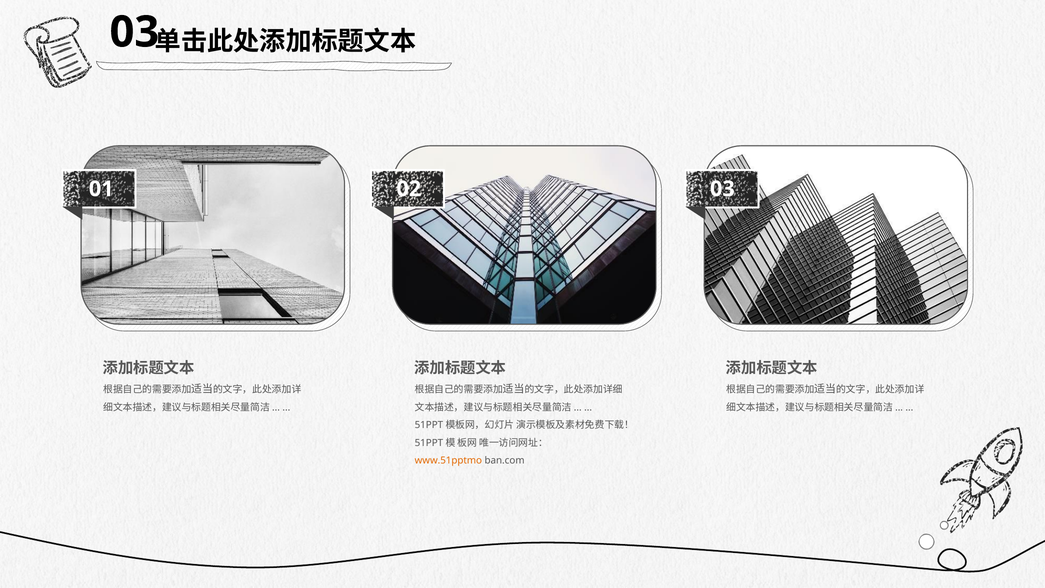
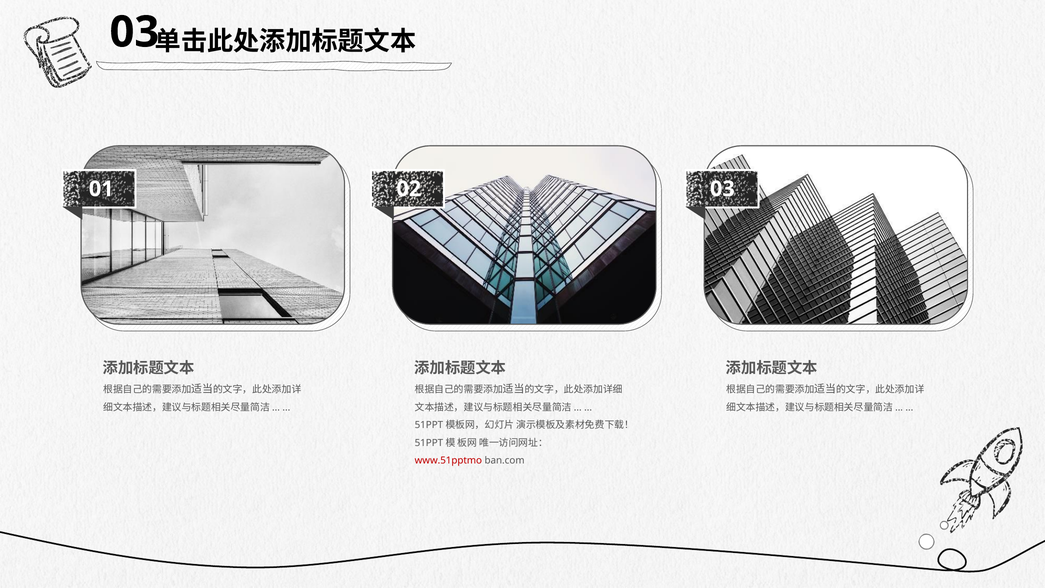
www.51pptmo colour: orange -> red
